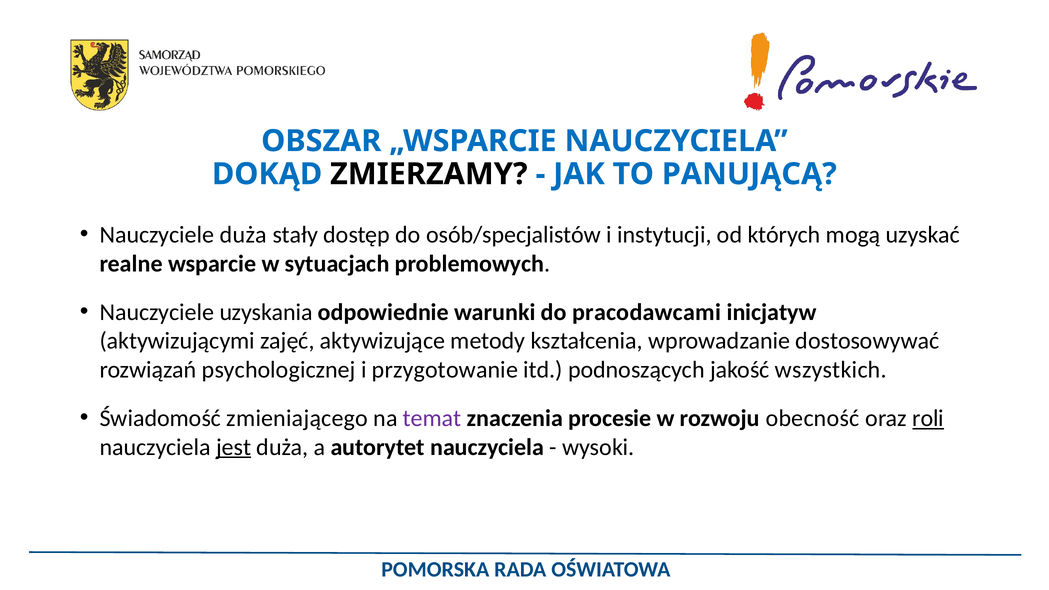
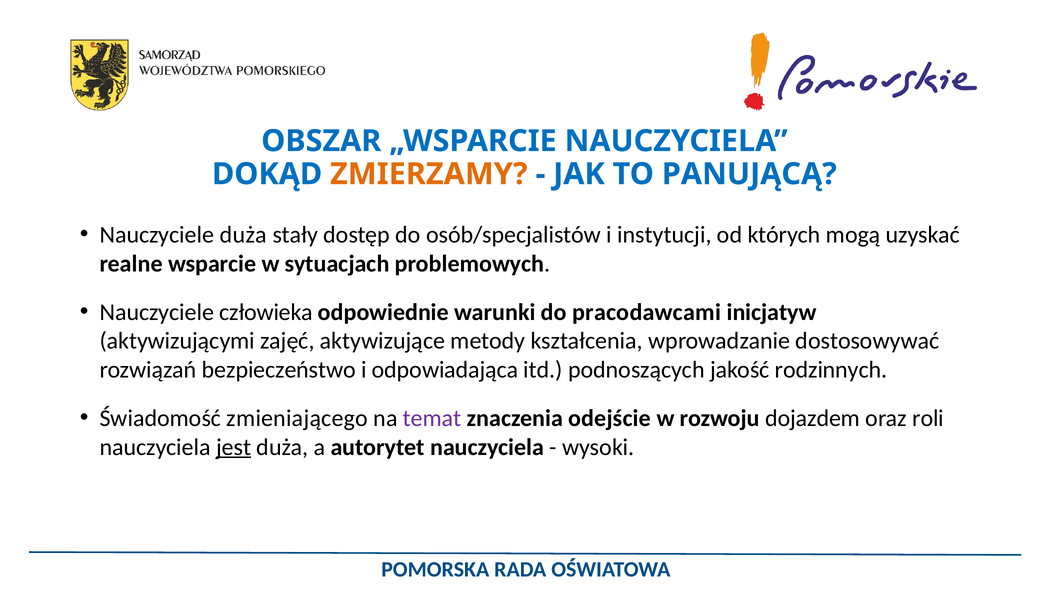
ZMIERZAMY colour: black -> orange
uzyskania: uzyskania -> człowieka
psychologicznej: psychologicznej -> bezpieczeństwo
przygotowanie: przygotowanie -> odpowiadająca
wszystkich: wszystkich -> rodzinnych
procesie: procesie -> odejście
obecność: obecność -> dojazdem
roli underline: present -> none
